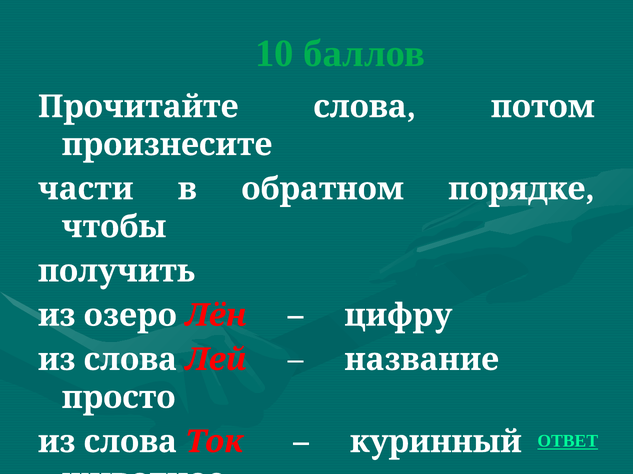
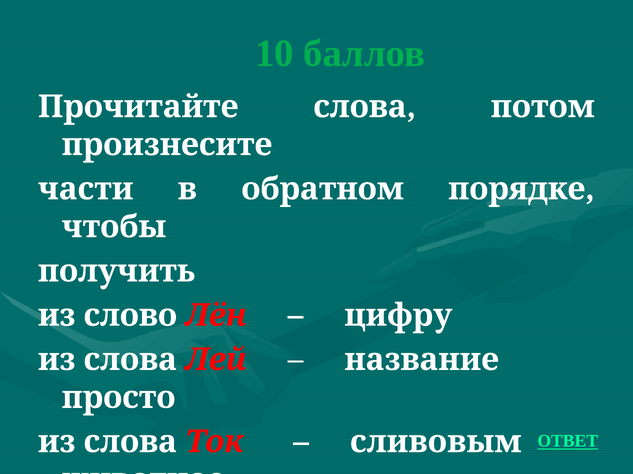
озеро: озеро -> слово
куринный: куринный -> сливовым
